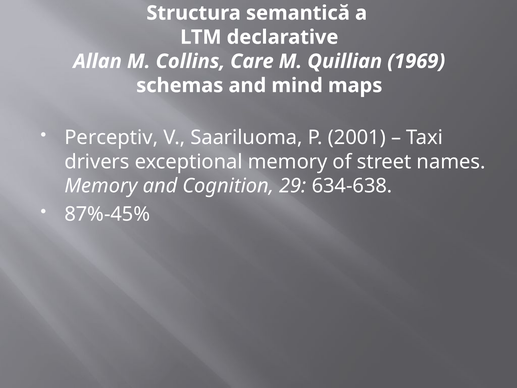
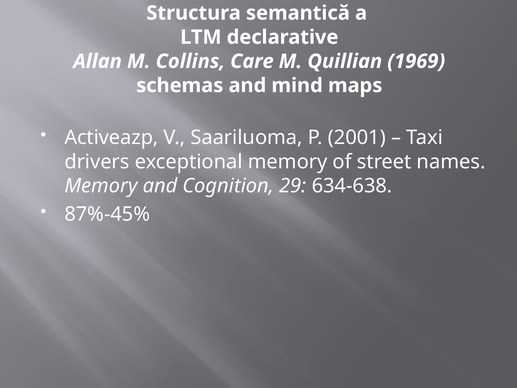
Perceptiv: Perceptiv -> Activeazp
